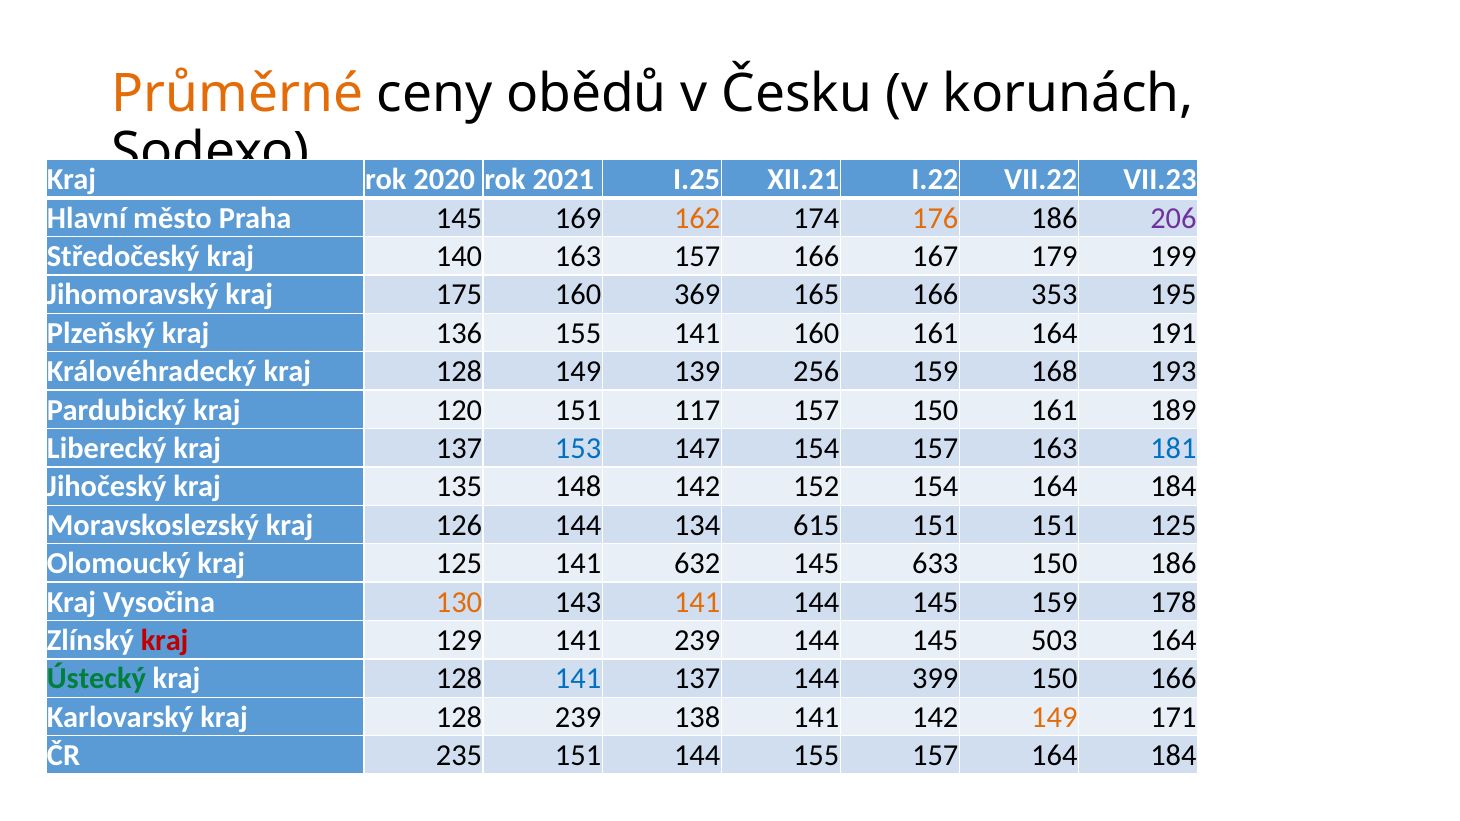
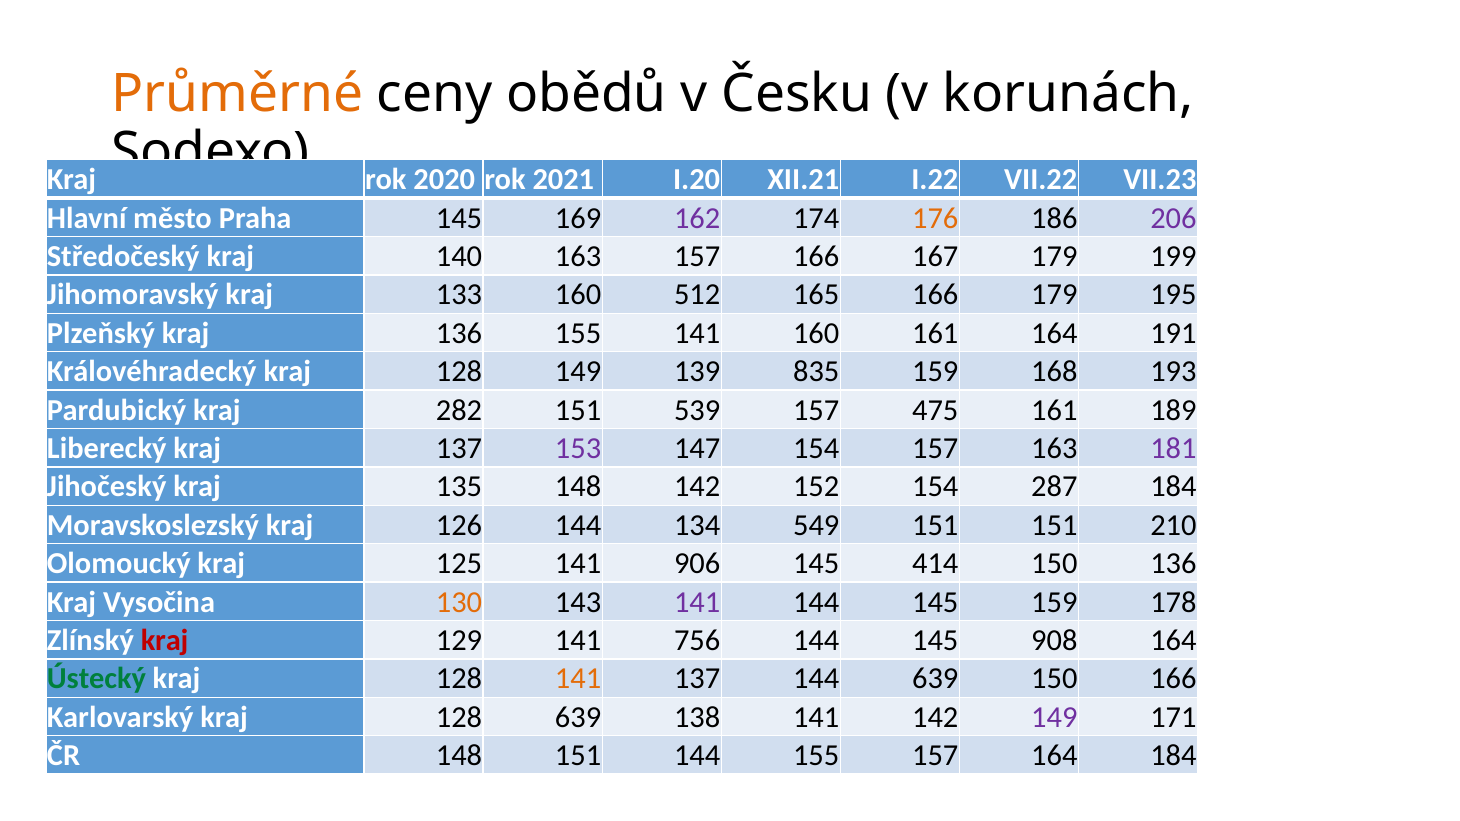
I.25: I.25 -> I.20
162 colour: orange -> purple
175: 175 -> 133
369: 369 -> 512
166 353: 353 -> 179
256: 256 -> 835
120: 120 -> 282
117: 117 -> 539
157 150: 150 -> 475
153 colour: blue -> purple
181 colour: blue -> purple
154 164: 164 -> 287
615: 615 -> 549
151 125: 125 -> 210
632: 632 -> 906
633: 633 -> 414
150 186: 186 -> 136
141 at (697, 602) colour: orange -> purple
141 239: 239 -> 756
503: 503 -> 908
141 at (578, 679) colour: blue -> orange
144 399: 399 -> 639
128 239: 239 -> 639
149 at (1054, 718) colour: orange -> purple
ČR 235: 235 -> 148
